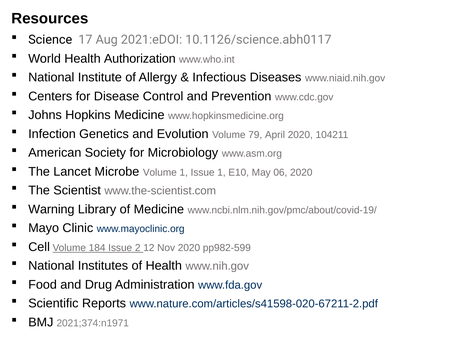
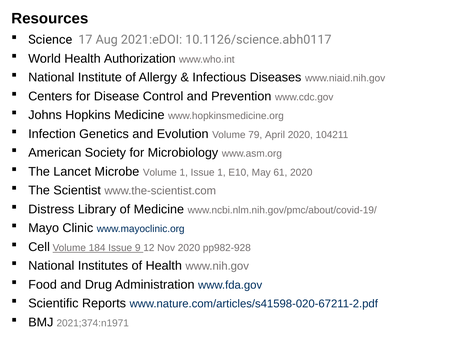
06: 06 -> 61
Warning: Warning -> Distress
2: 2 -> 9
pp982-599: pp982-599 -> pp982-928
